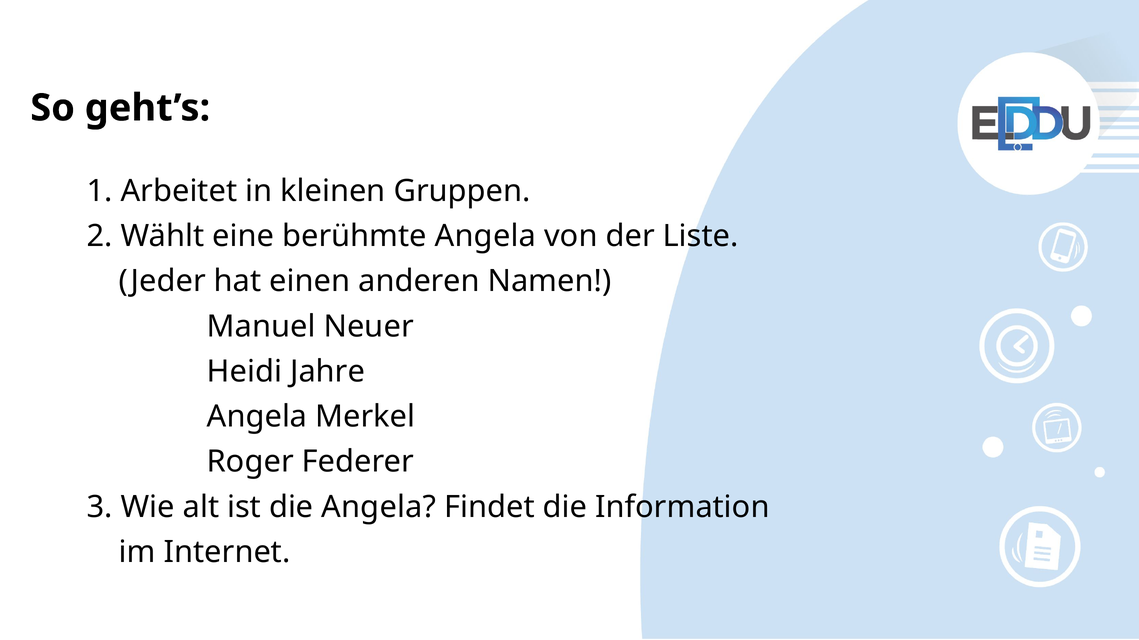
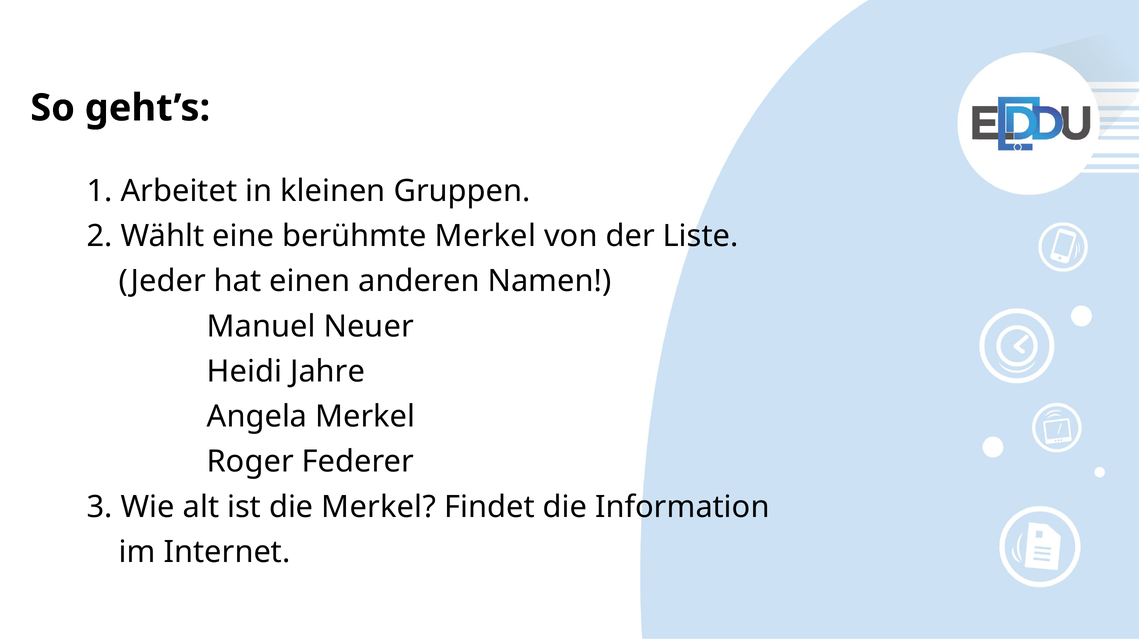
berühmte Angela: Angela -> Merkel
die Angela: Angela -> Merkel
